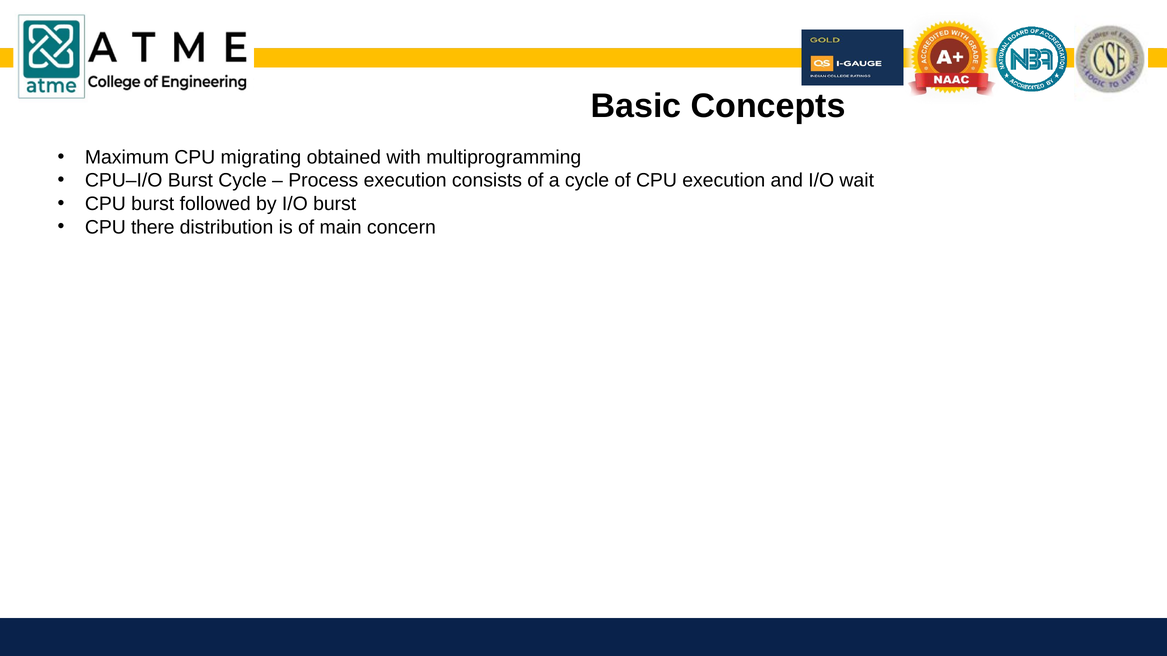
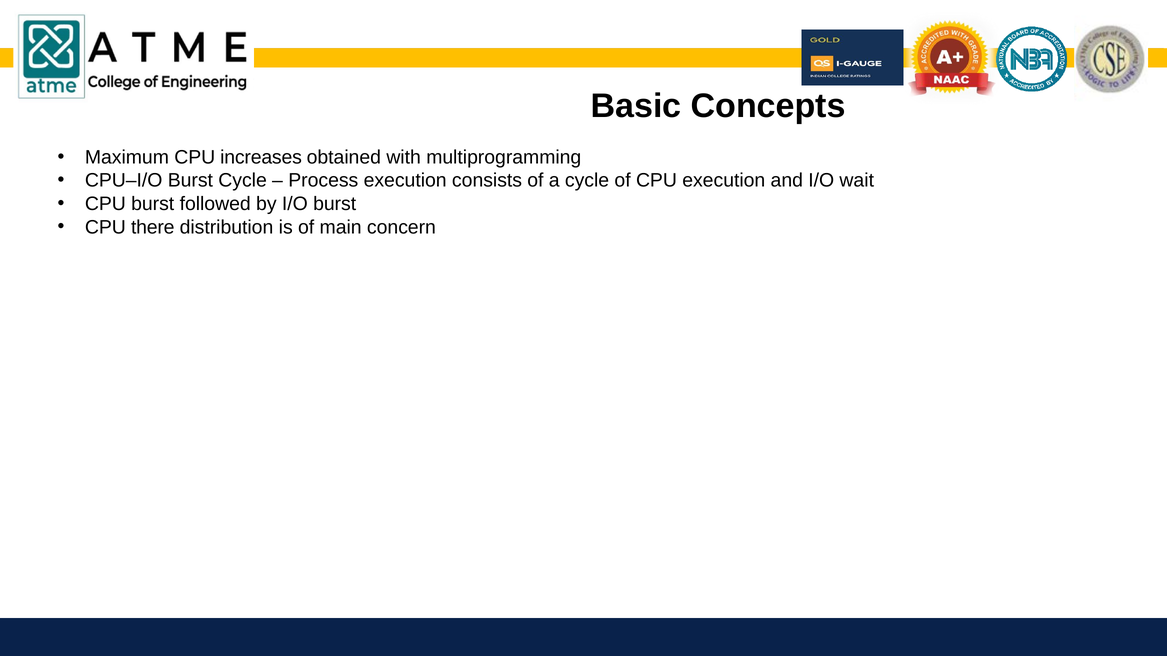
migrating: migrating -> increases
